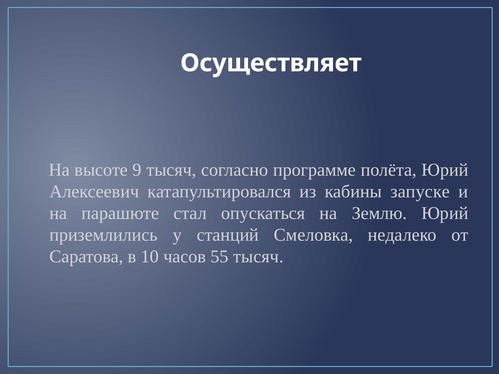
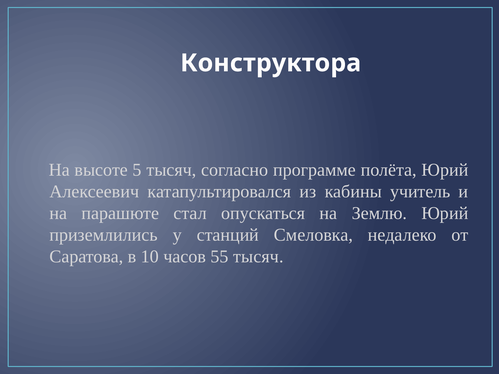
Осуществляет: Осуществляет -> Конструктора
9: 9 -> 5
запуске: запуске -> учитель
